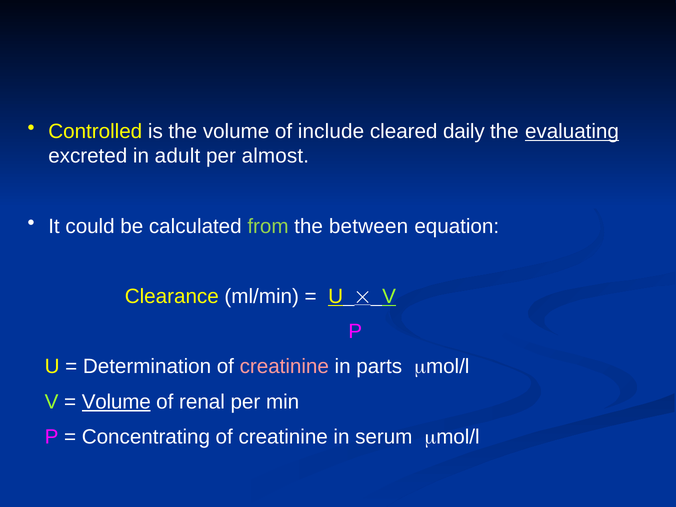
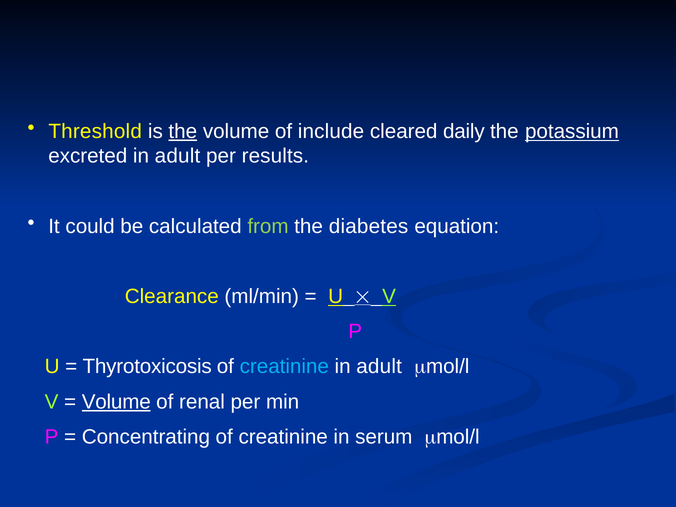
Controlled: Controlled -> Threshold
the at (183, 131) underline: none -> present
evaluating: evaluating -> potassium
almost: almost -> results
between: between -> diabetes
Determination: Determination -> Thyrotoxicosis
creatinine at (284, 367) colour: pink -> light blue
parts at (379, 367): parts -> adult
